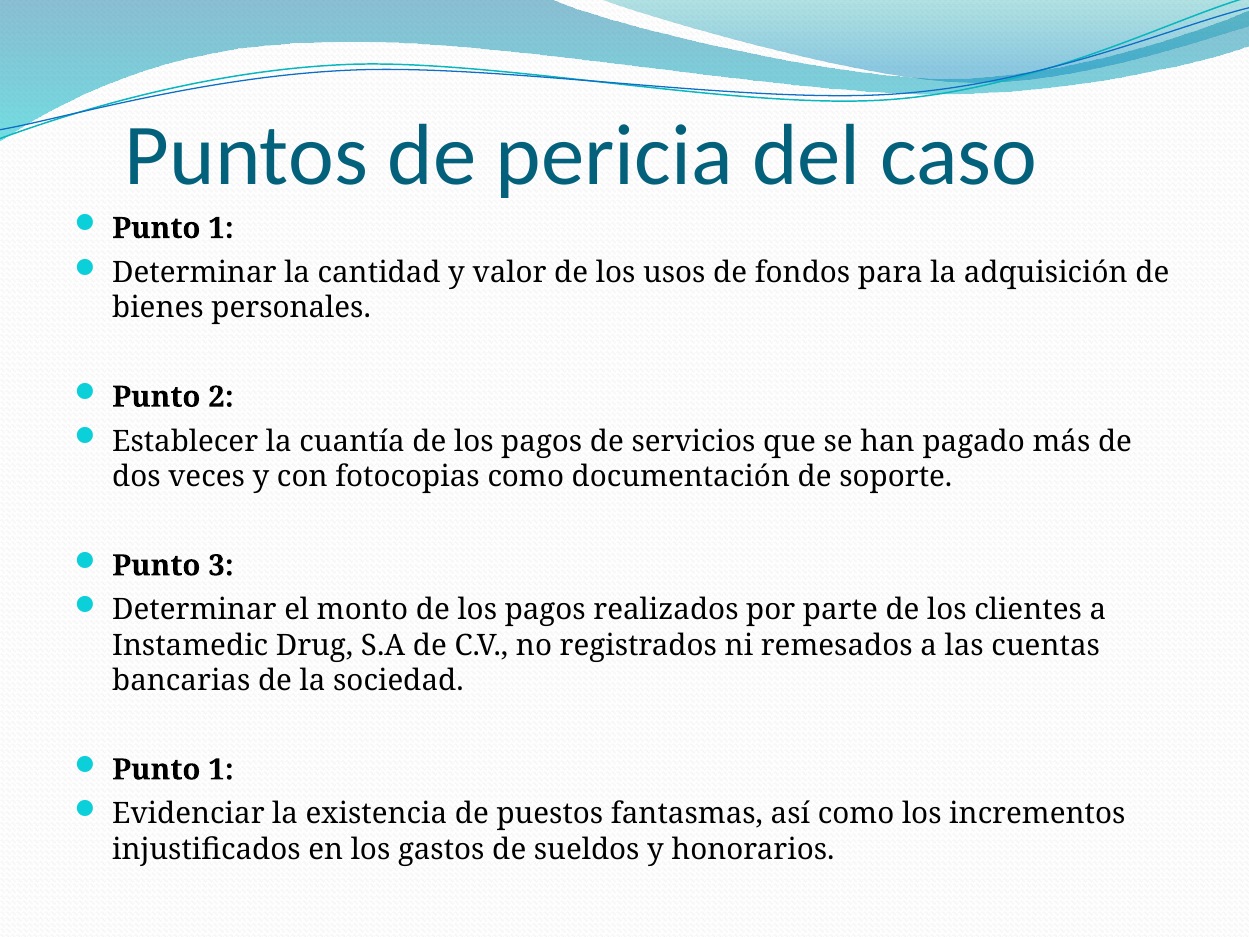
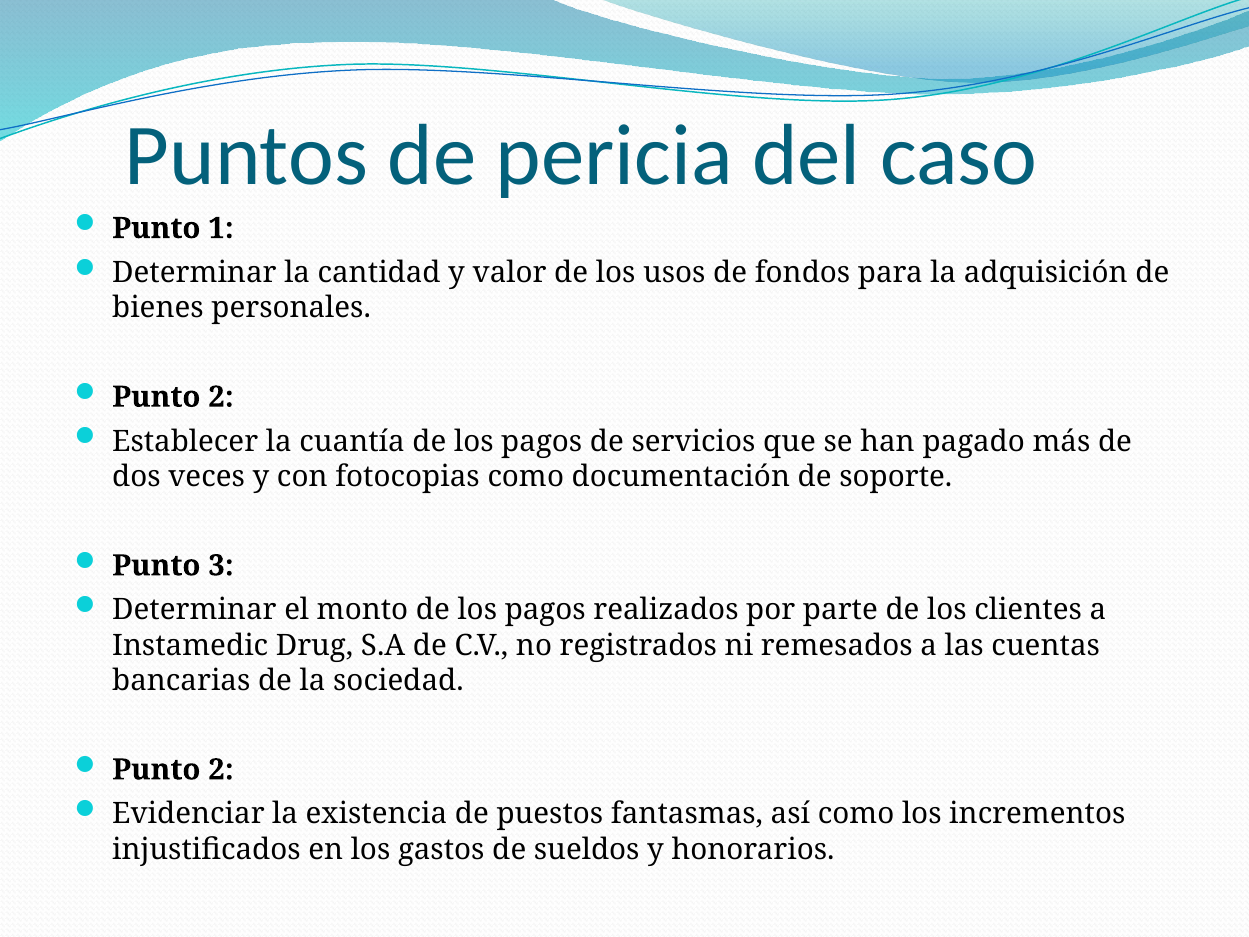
1 at (221, 770): 1 -> 2
